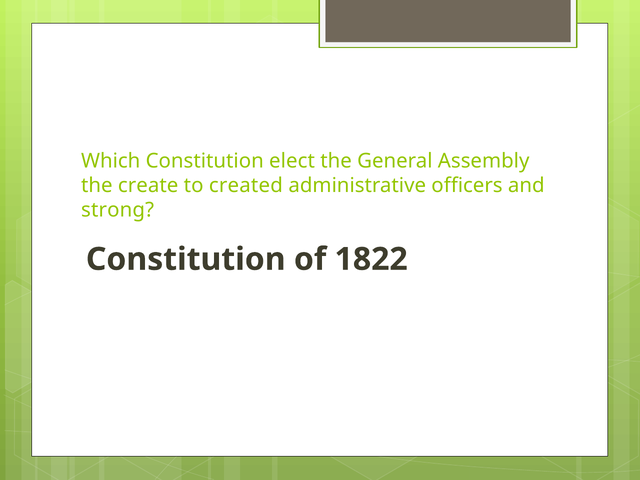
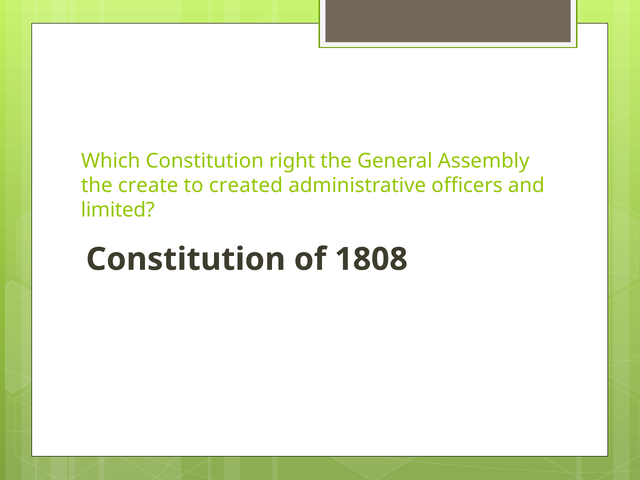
elect: elect -> right
strong: strong -> limited
1822: 1822 -> 1808
